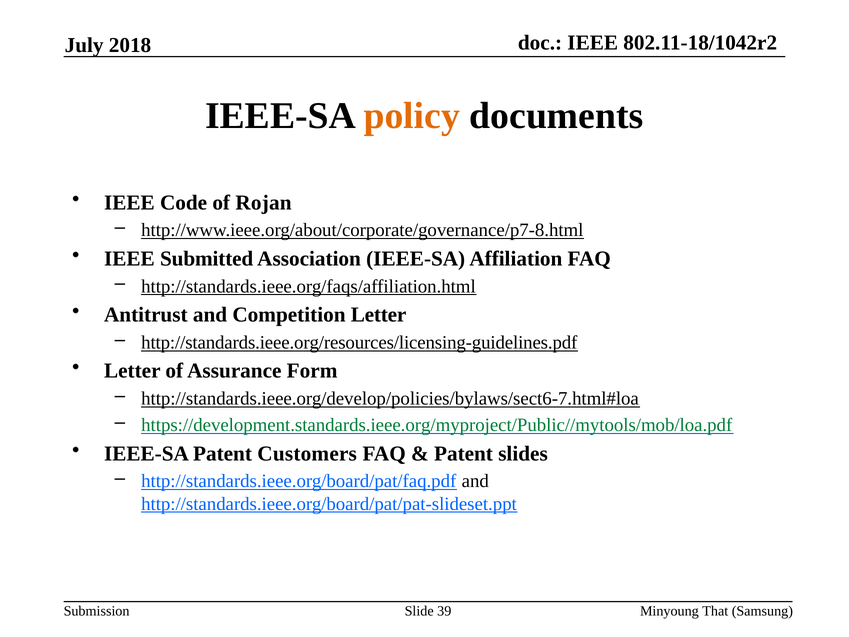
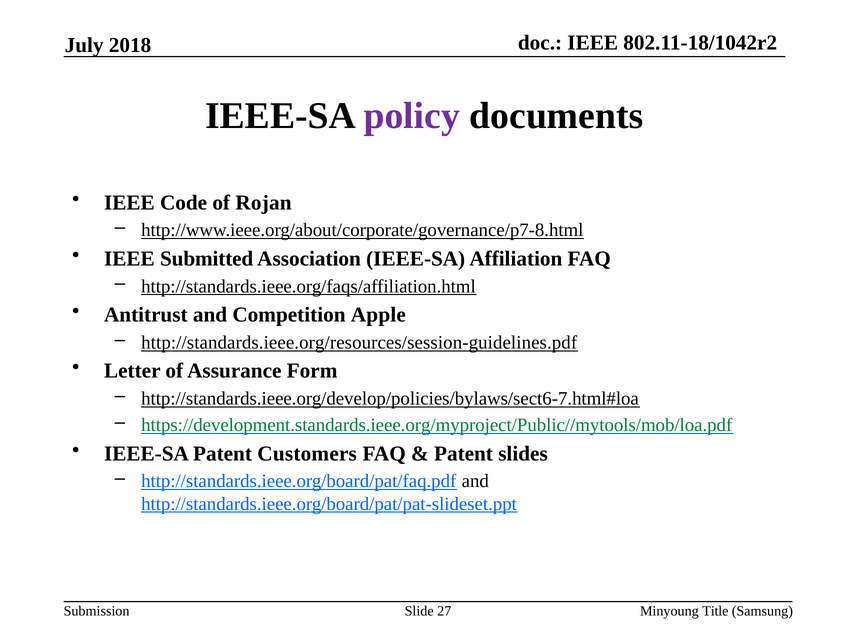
policy colour: orange -> purple
Competition Letter: Letter -> Apple
http://standards.ieee.org/resources/licensing-guidelines.pdf: http://standards.ieee.org/resources/licensing-guidelines.pdf -> http://standards.ieee.org/resources/session-guidelines.pdf
39: 39 -> 27
That: That -> Title
